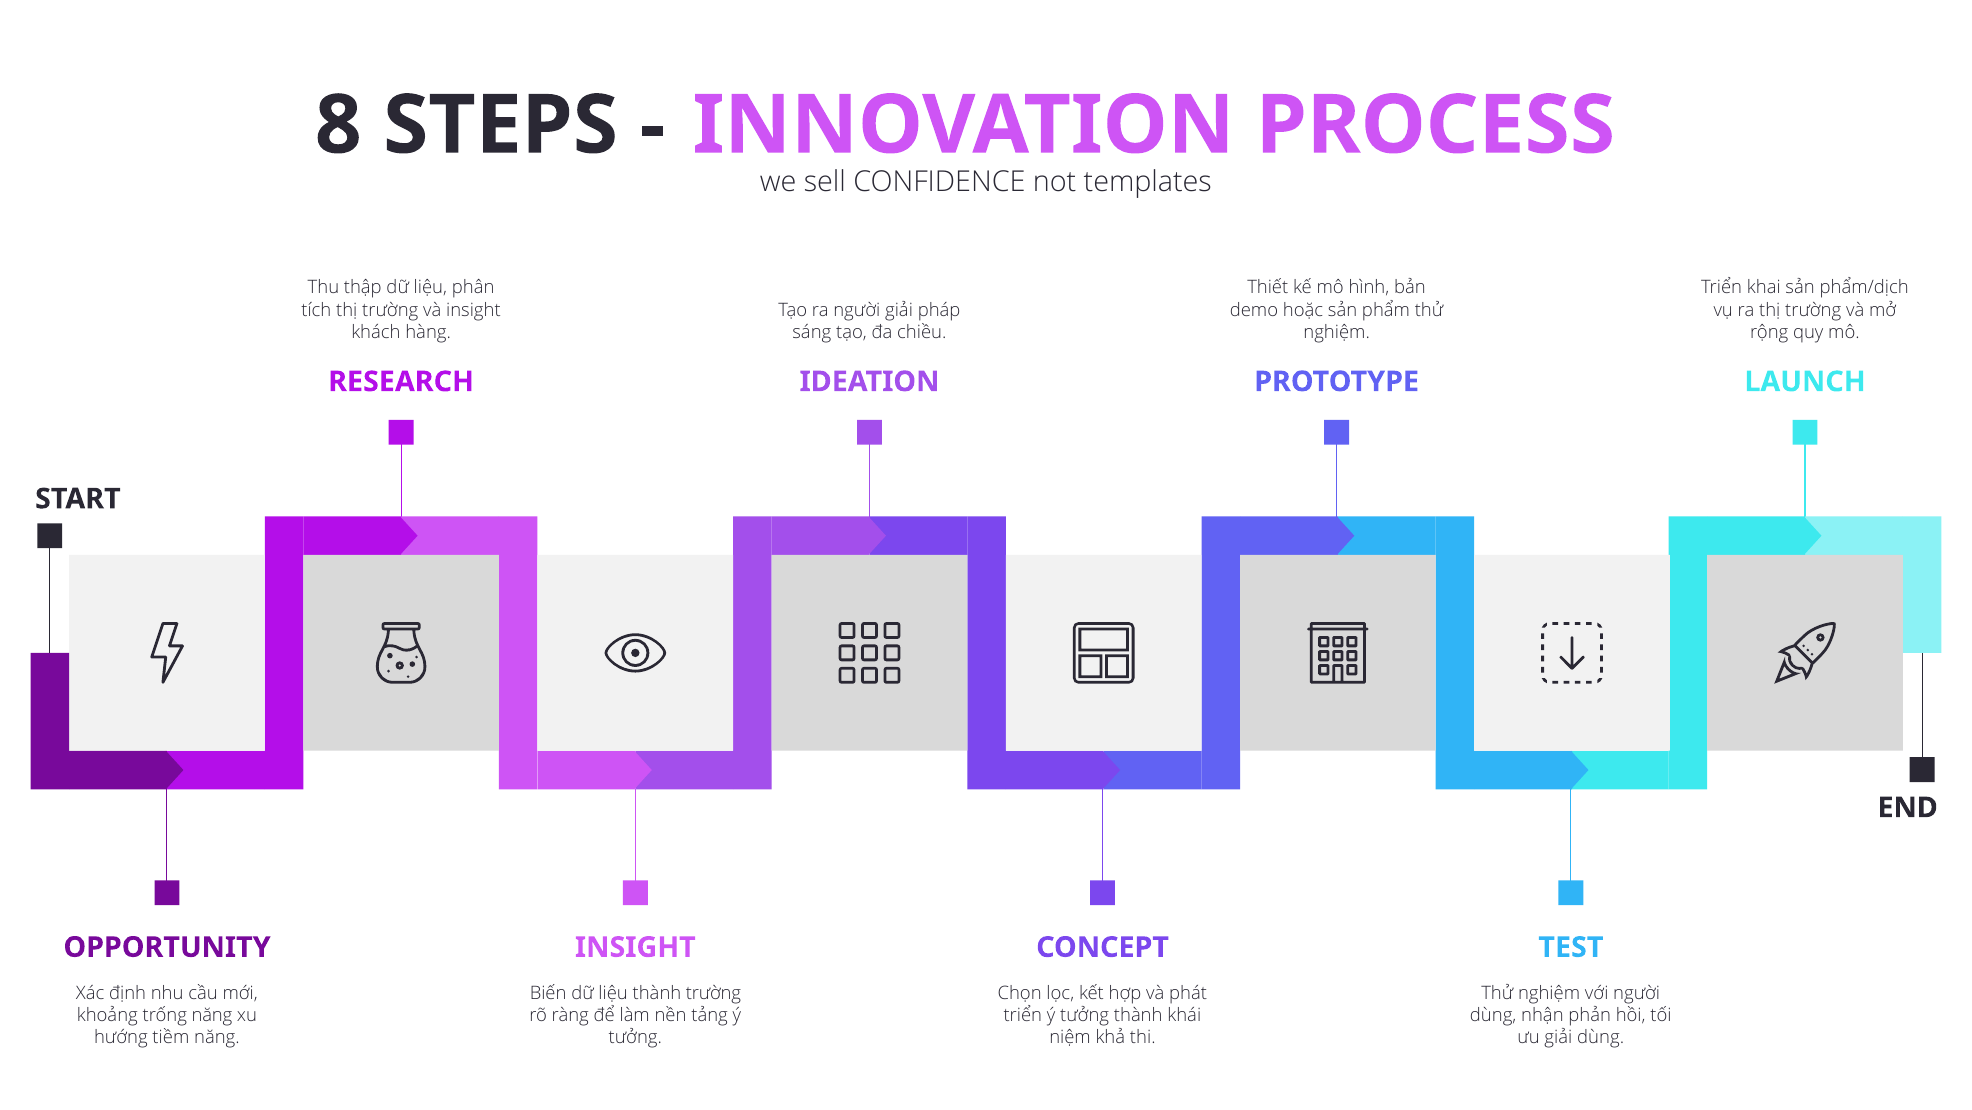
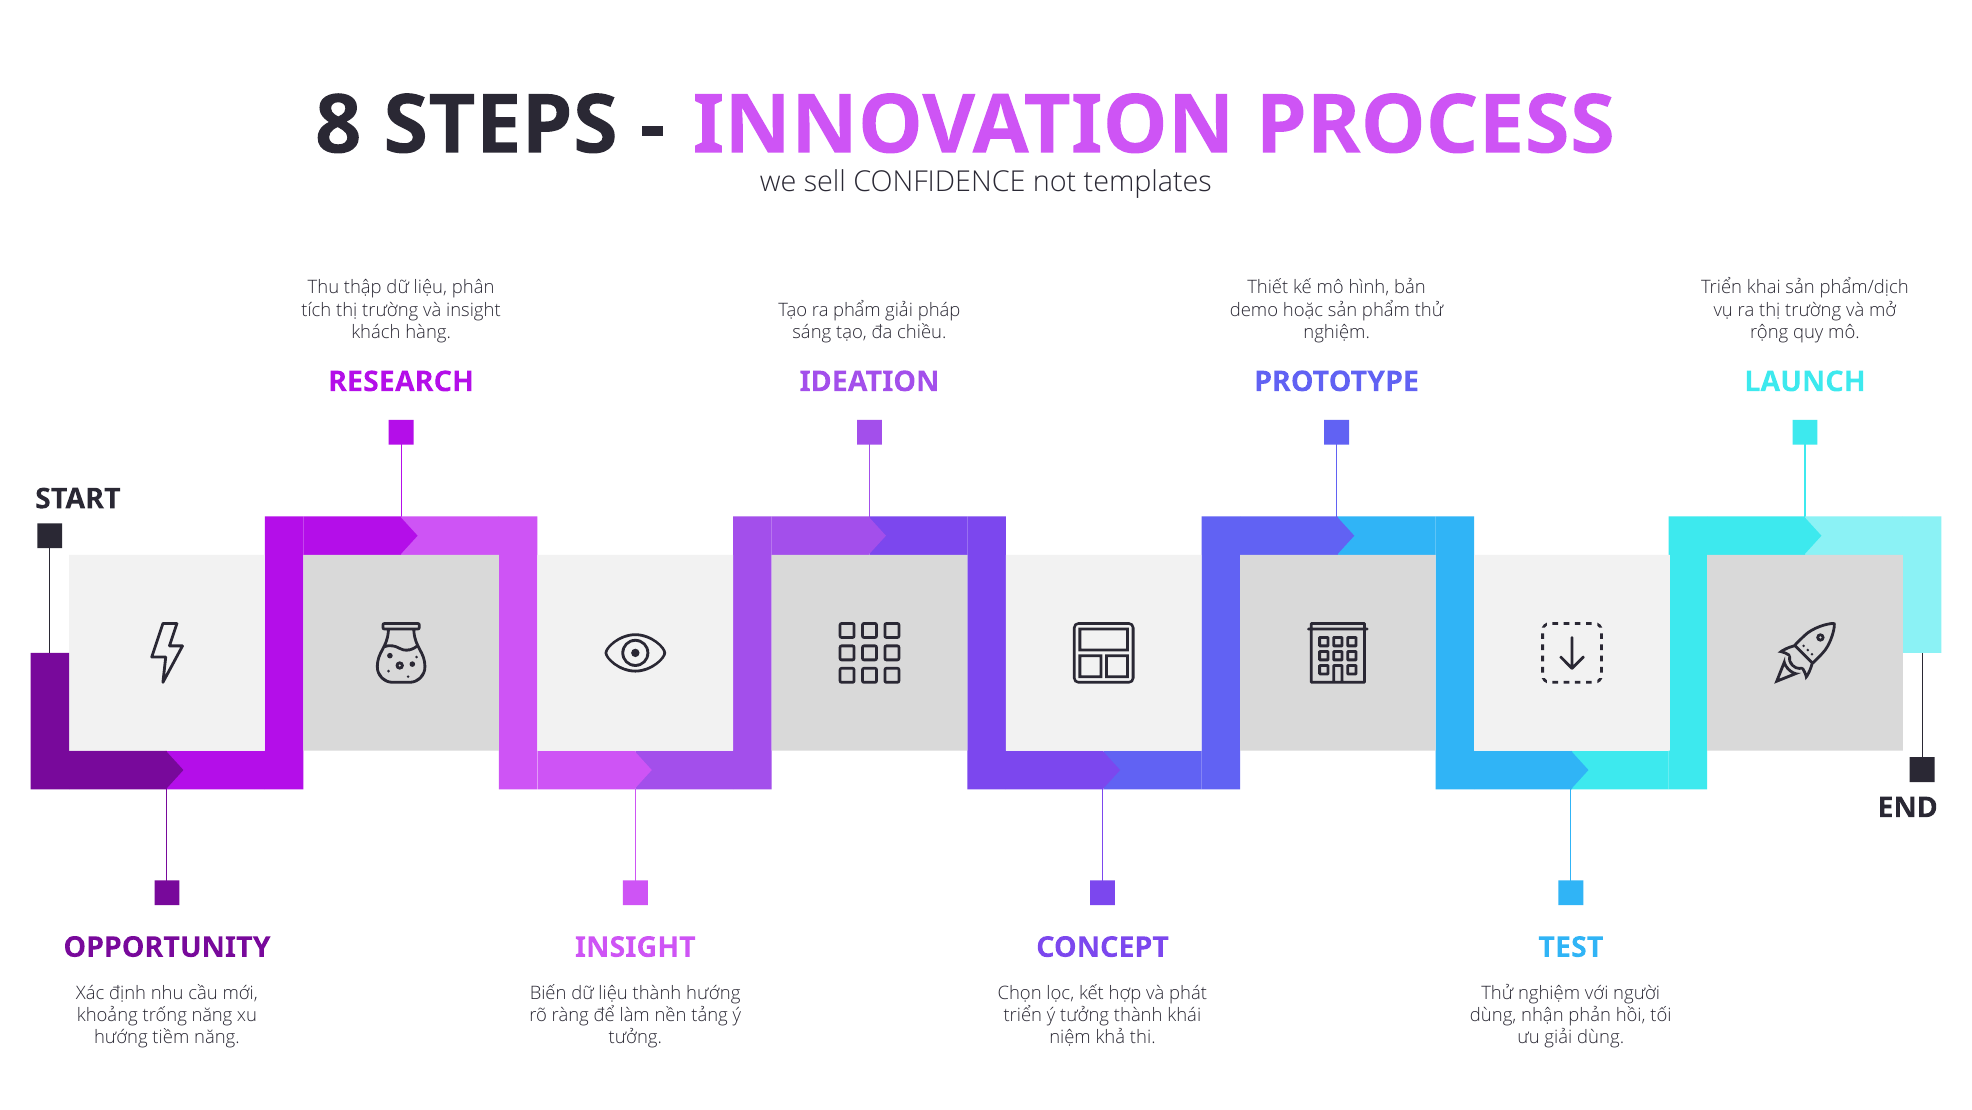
ra người: người -> phẩm
thành trường: trường -> hướng
